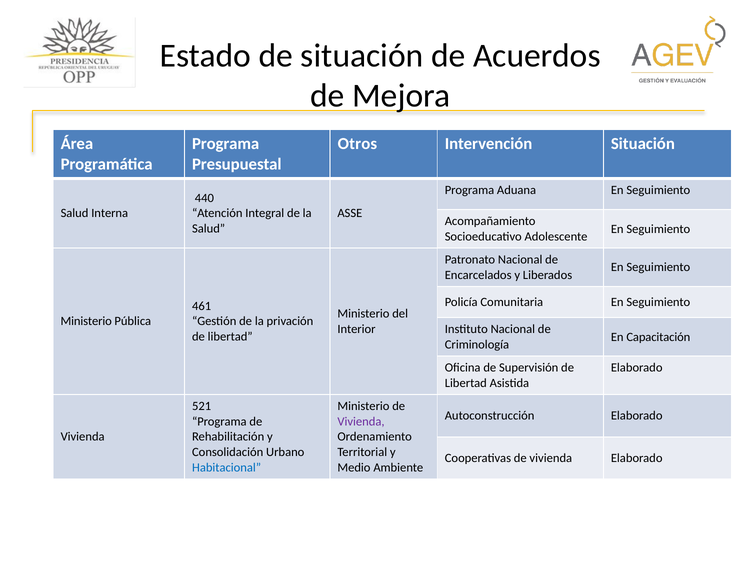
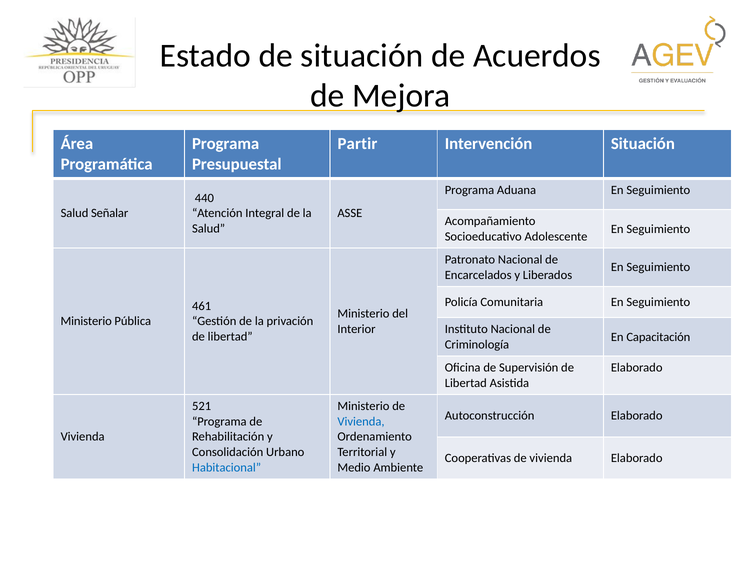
Otros: Otros -> Partir
Interna: Interna -> Señalar
Vivienda at (361, 422) colour: purple -> blue
